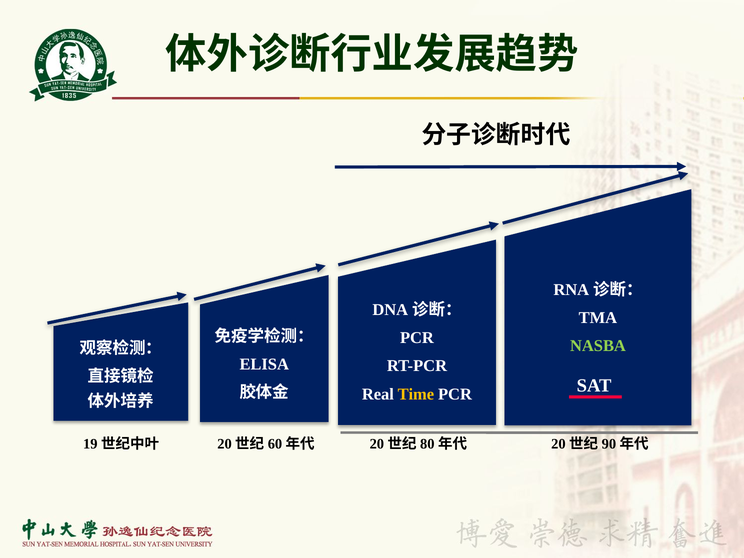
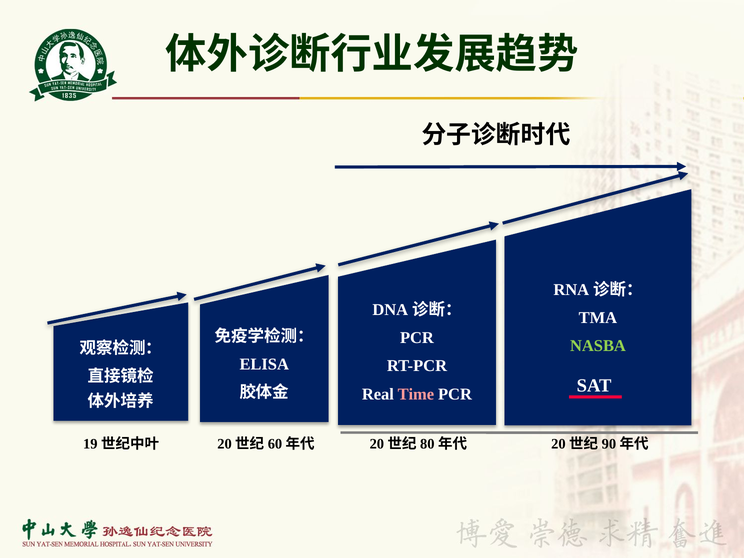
Time colour: yellow -> pink
